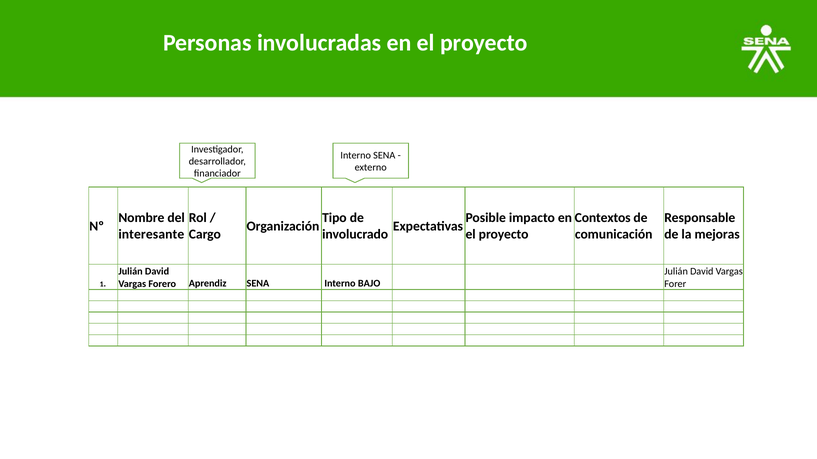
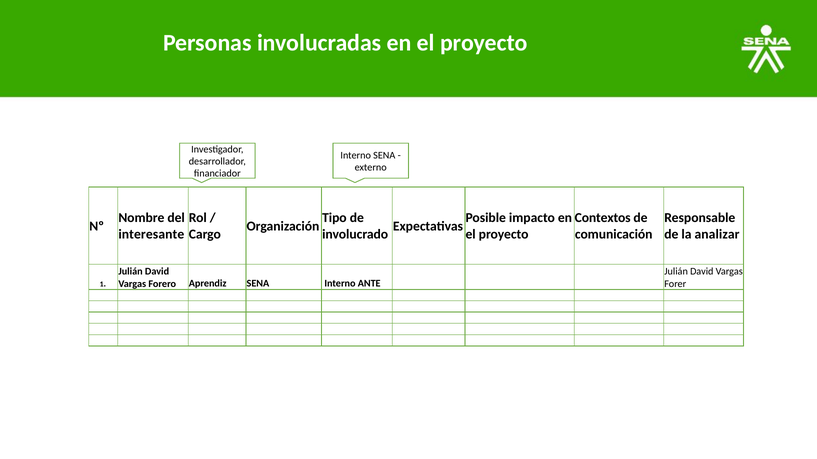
mejoras: mejoras -> analizar
BAJO: BAJO -> ANTE
